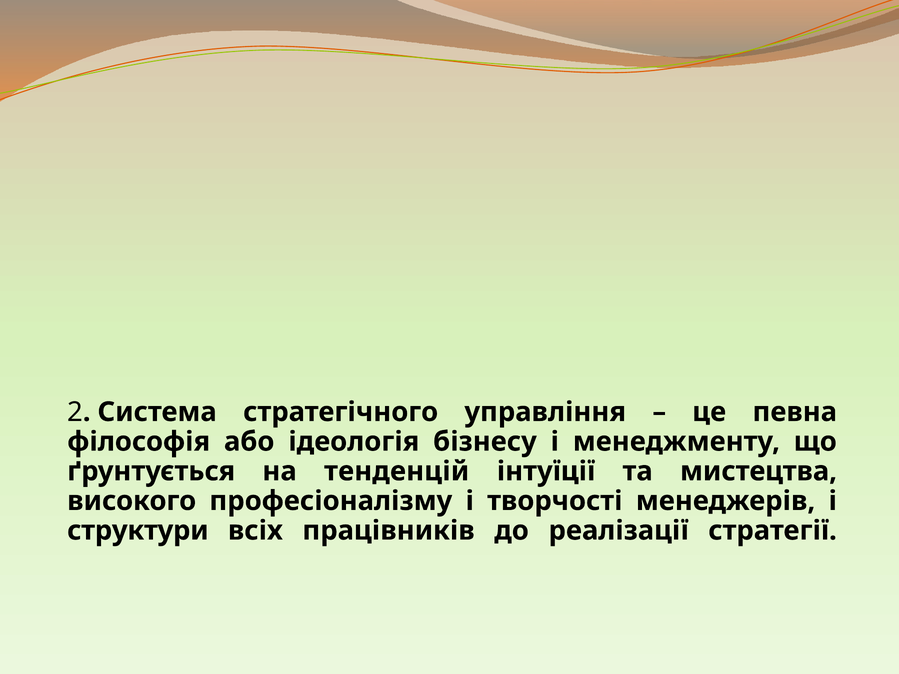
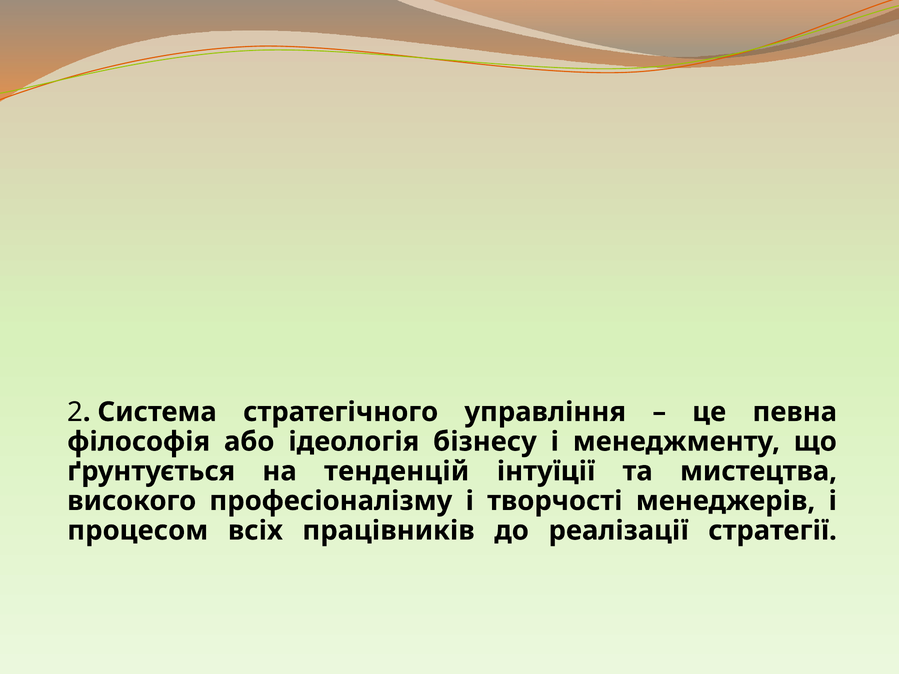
структури: структури -> процесом
